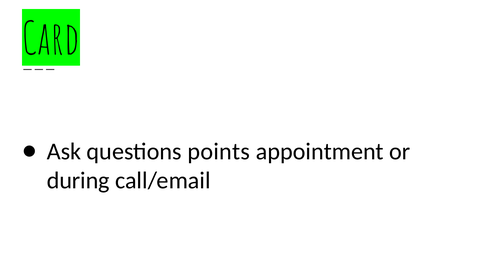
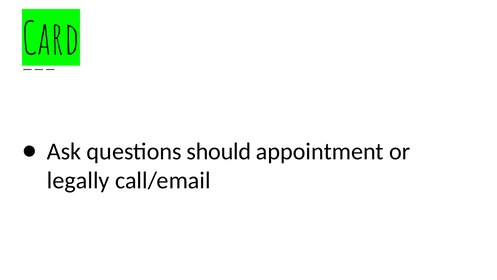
points: points -> should
during: during -> legally
